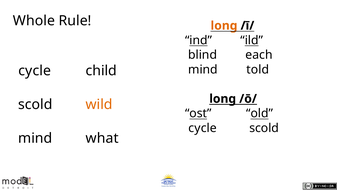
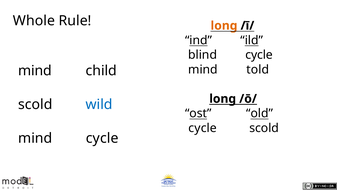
blind each: each -> cycle
cycle at (35, 71): cycle -> mind
wild colour: orange -> blue
mind what: what -> cycle
